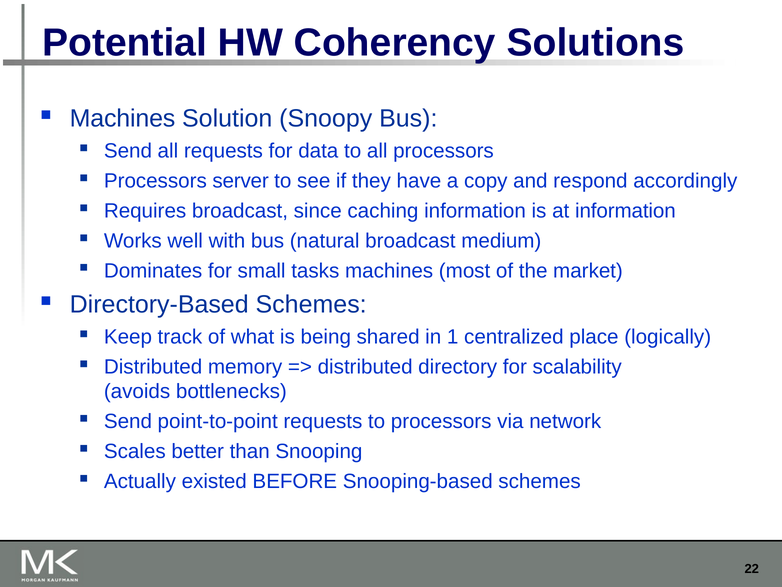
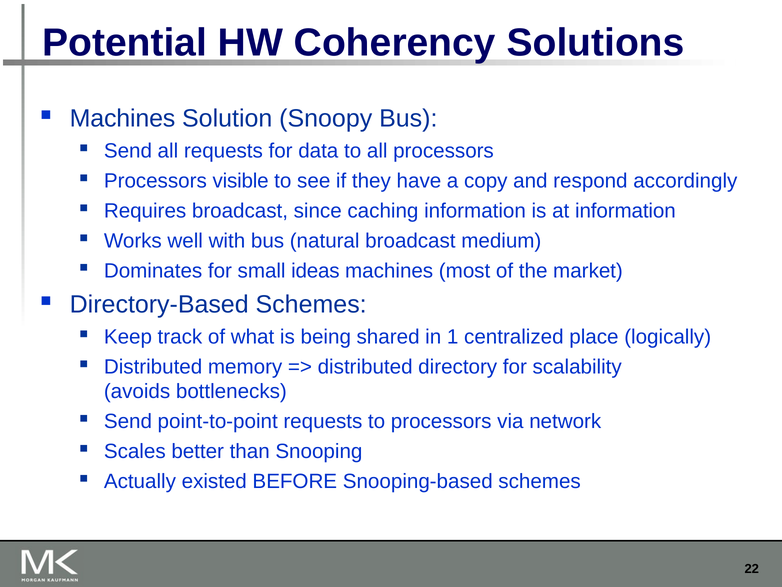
server: server -> visible
tasks: tasks -> ideas
